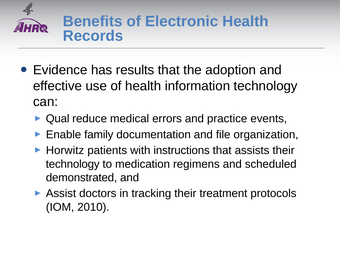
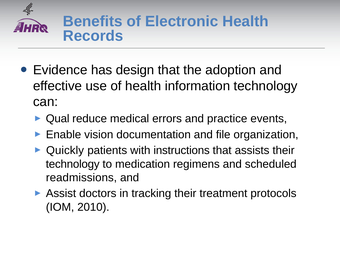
results: results -> design
family: family -> vision
Horwitz: Horwitz -> Quickly
demonstrated: demonstrated -> readmissions
